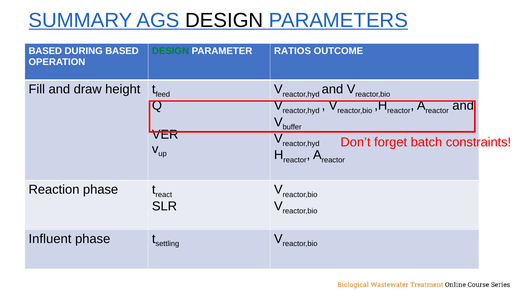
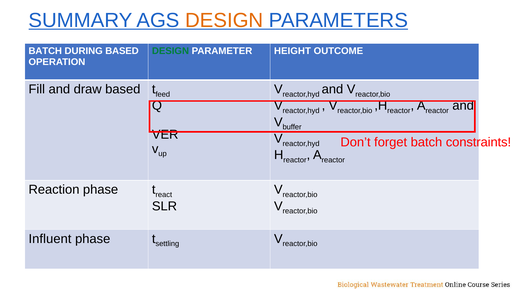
DESIGN at (224, 20) colour: black -> orange
BASED at (45, 51): BASED -> BATCH
RATIOS: RATIOS -> HEIGHT
draw height: height -> based
